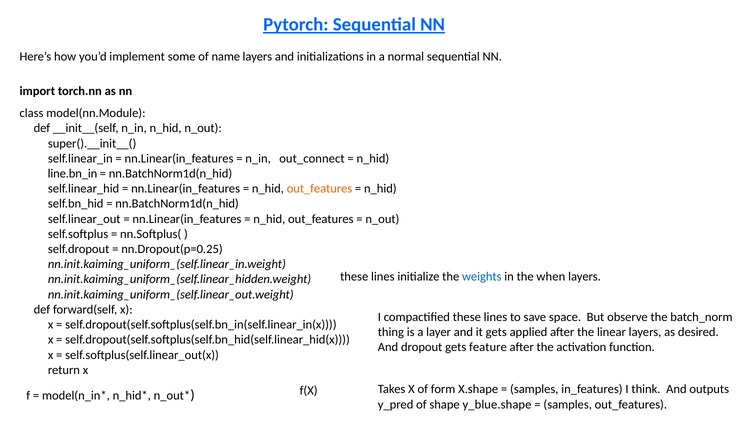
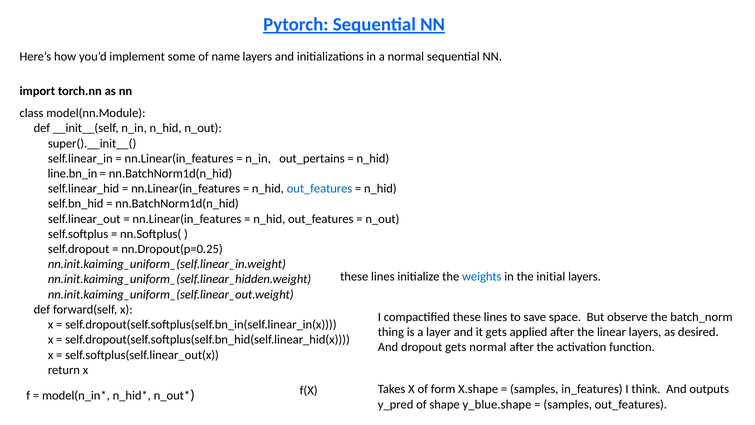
out_connect: out_connect -> out_pertains
out_features at (320, 189) colour: orange -> blue
when: when -> initial
gets feature: feature -> normal
